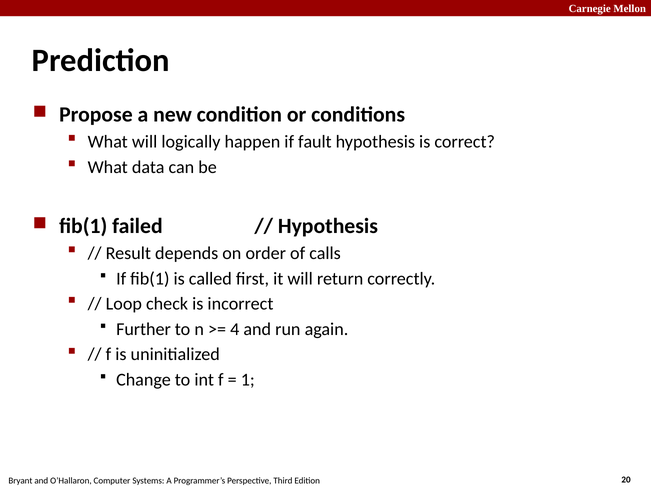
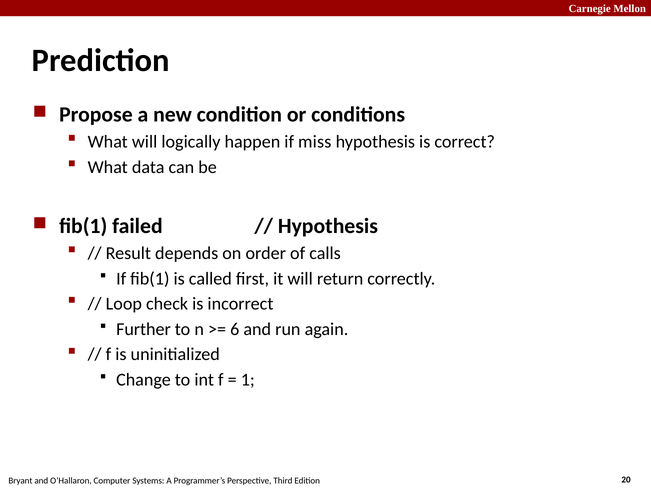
fault: fault -> miss
4: 4 -> 6
